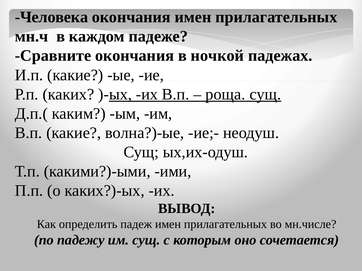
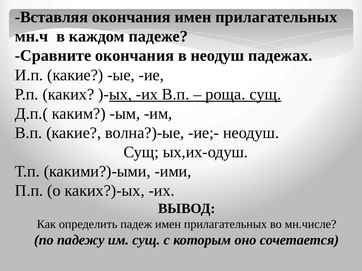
Человека: Человека -> Вставляя
в ночкой: ночкой -> неодуш
